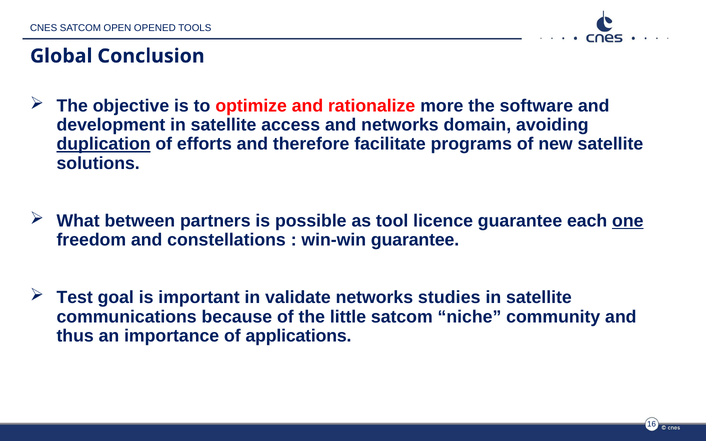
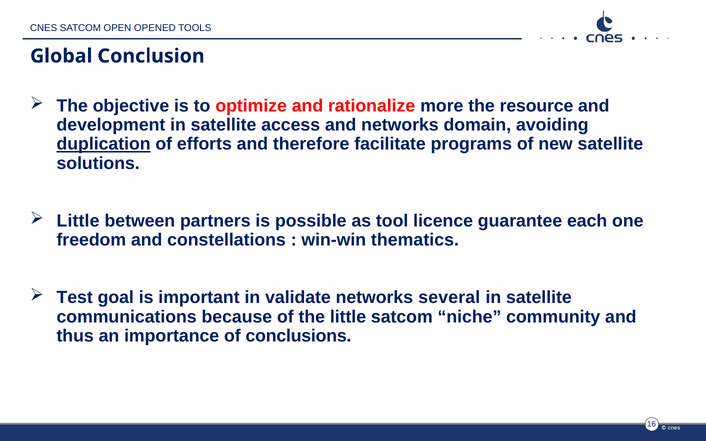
software: software -> resource
What at (78, 221): What -> Little
one underline: present -> none
win-win guarantee: guarantee -> thematics
studies: studies -> several
applications: applications -> conclusions
